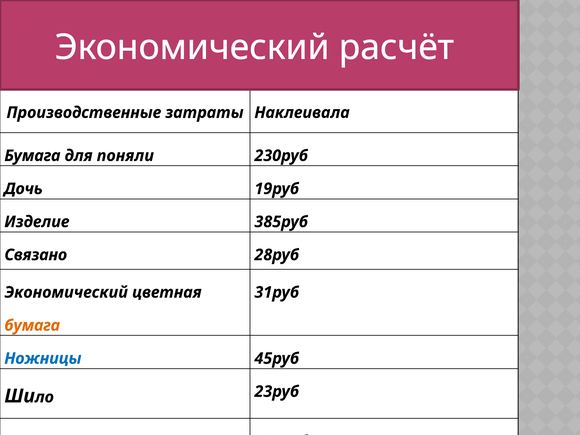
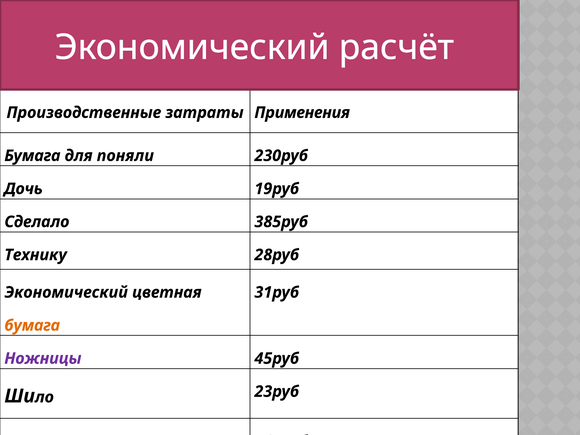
Наклеивала: Наклеивала -> Применения
Изделие: Изделие -> Сделало
Связано: Связано -> Технику
Ножницы colour: blue -> purple
